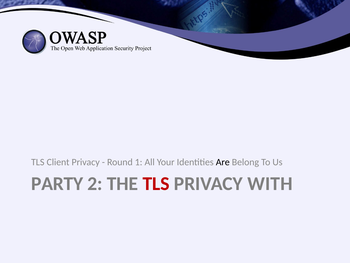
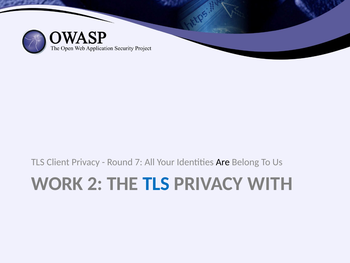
1: 1 -> 7
PARTY: PARTY -> WORK
TLS at (156, 183) colour: red -> blue
